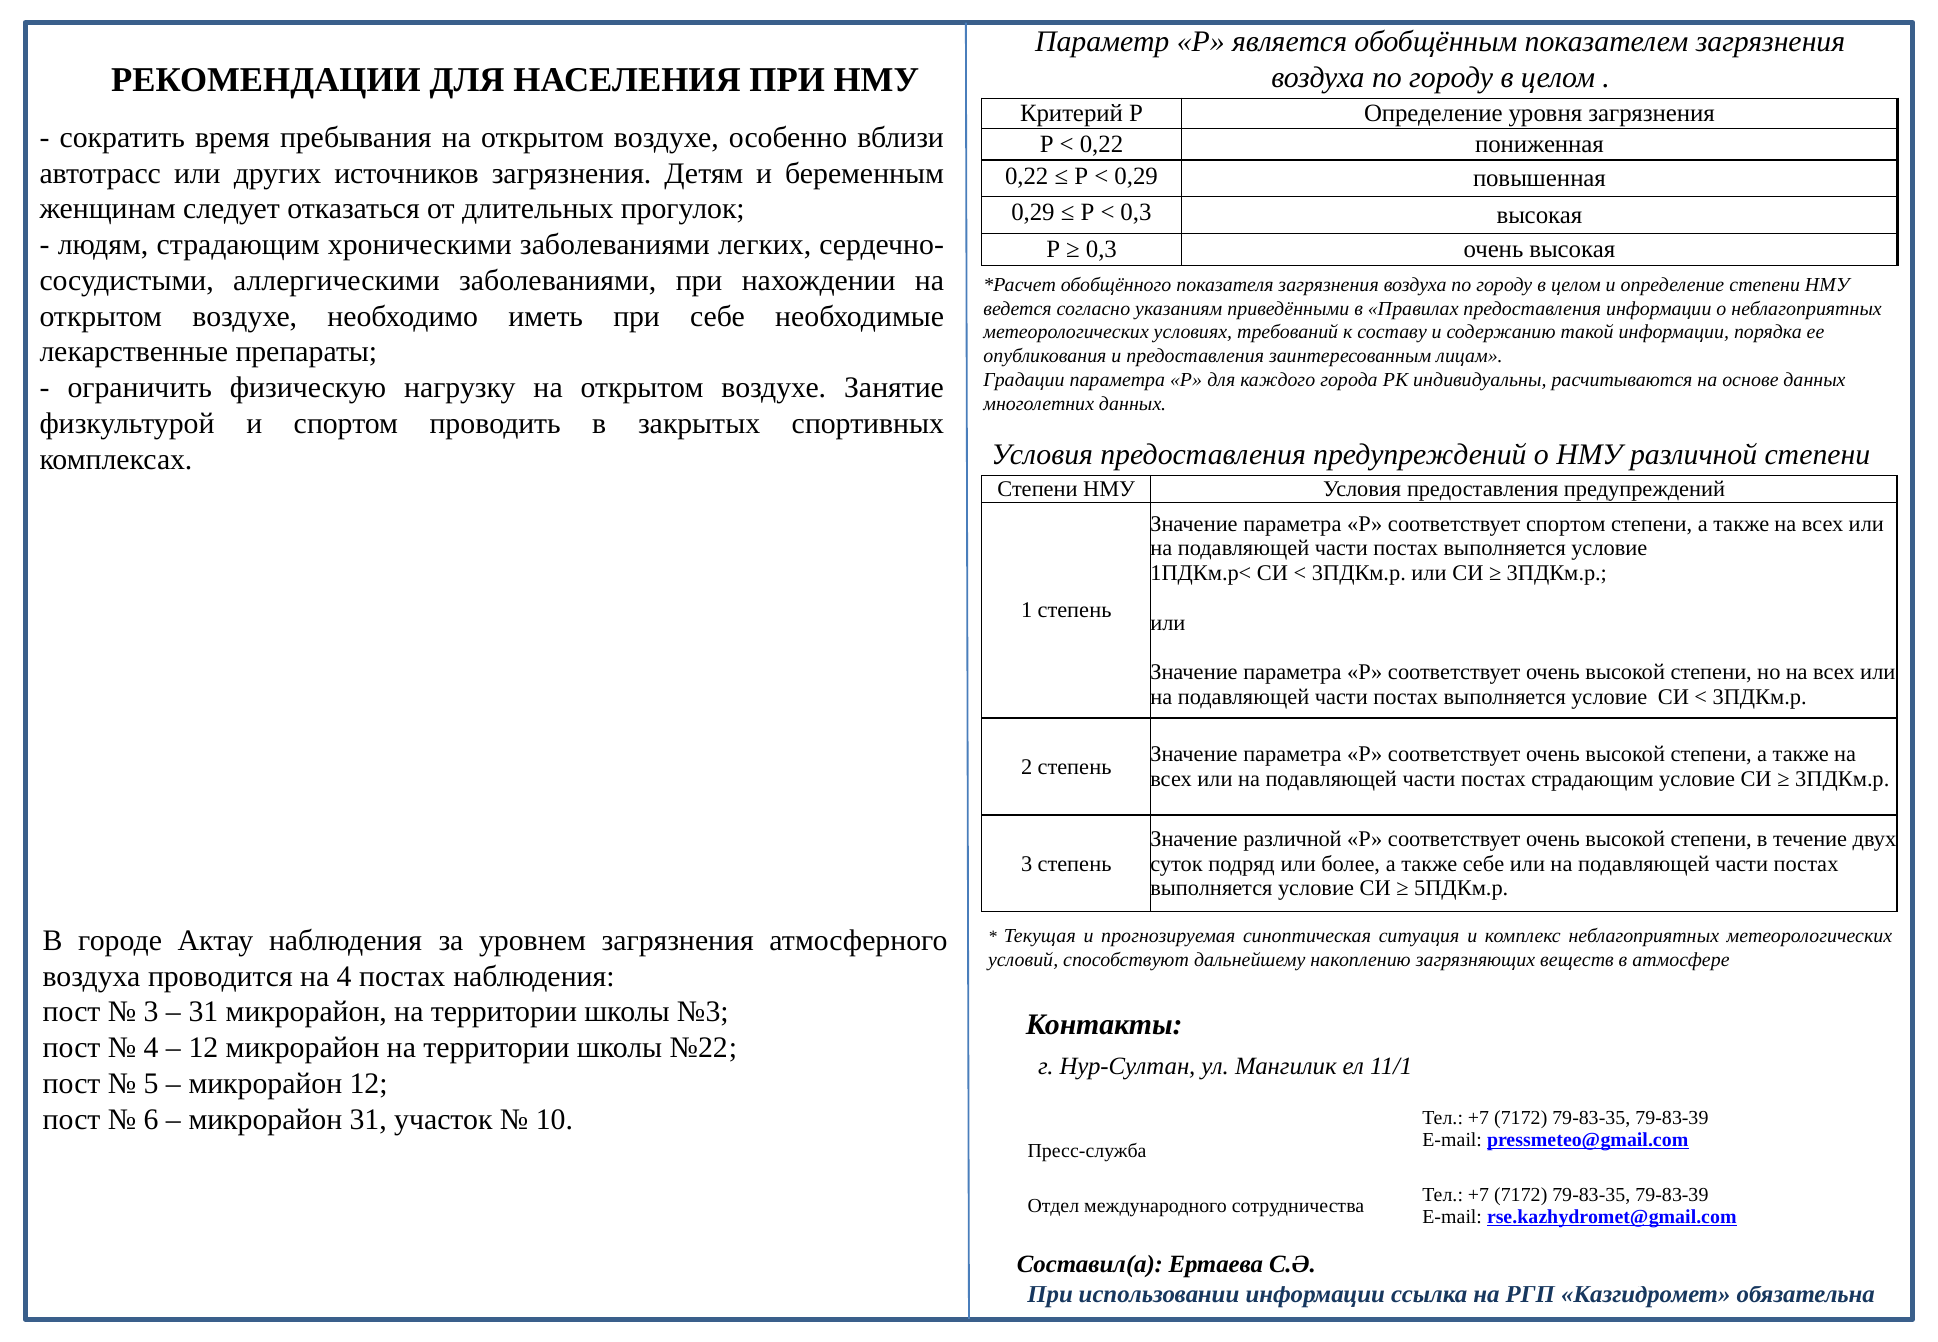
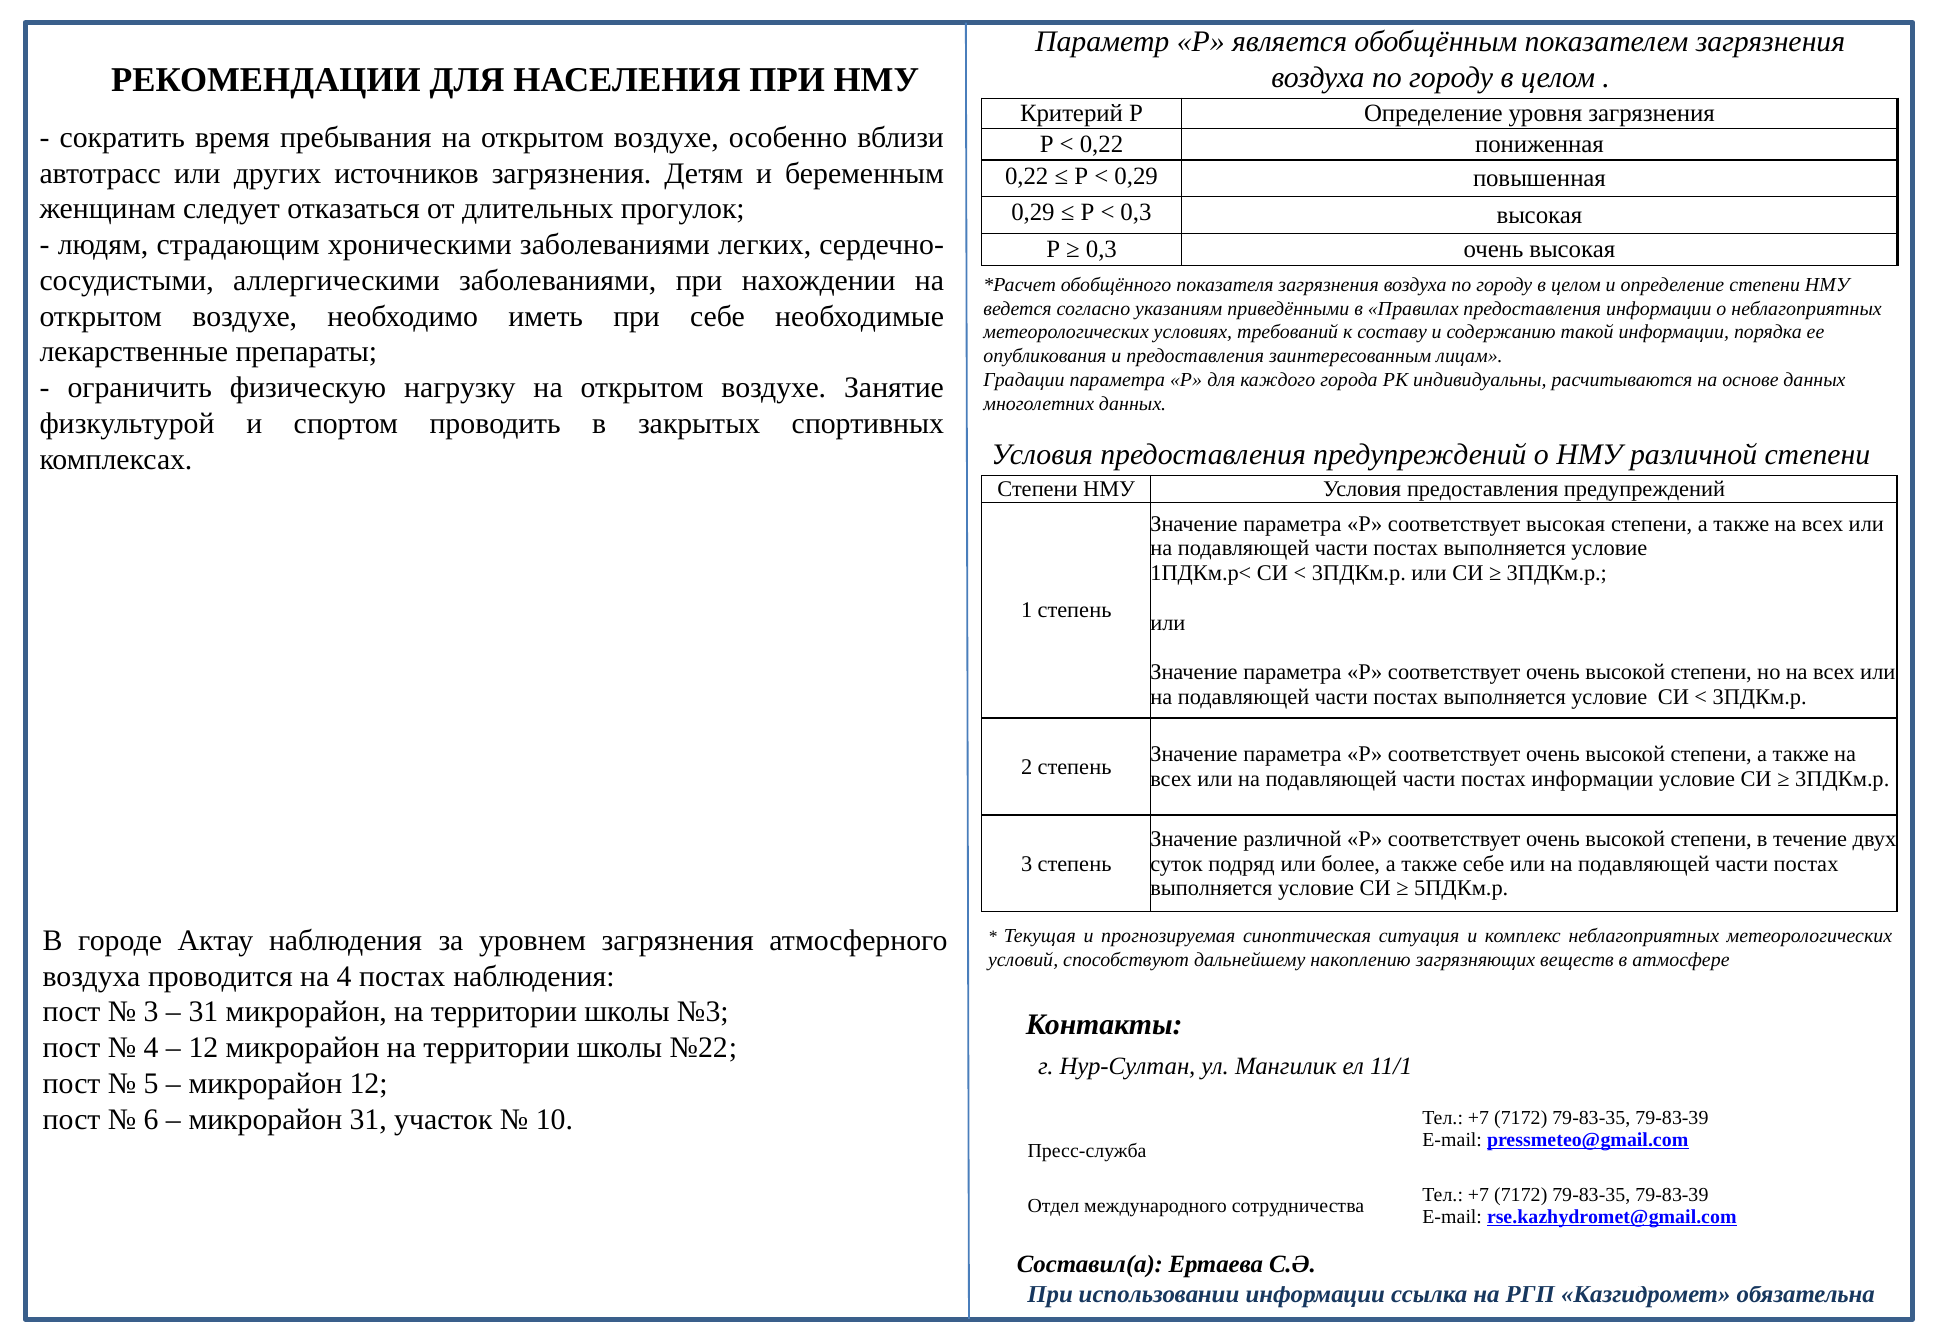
соответствует спортом: спортом -> высокая
постах страдающим: страдающим -> информации
